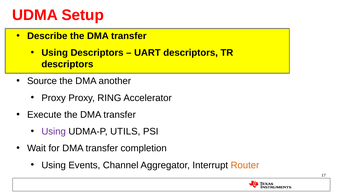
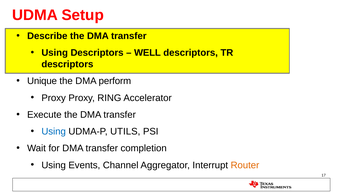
UART: UART -> WELL
Source: Source -> Unique
another: another -> perform
Using at (54, 131) colour: purple -> blue
